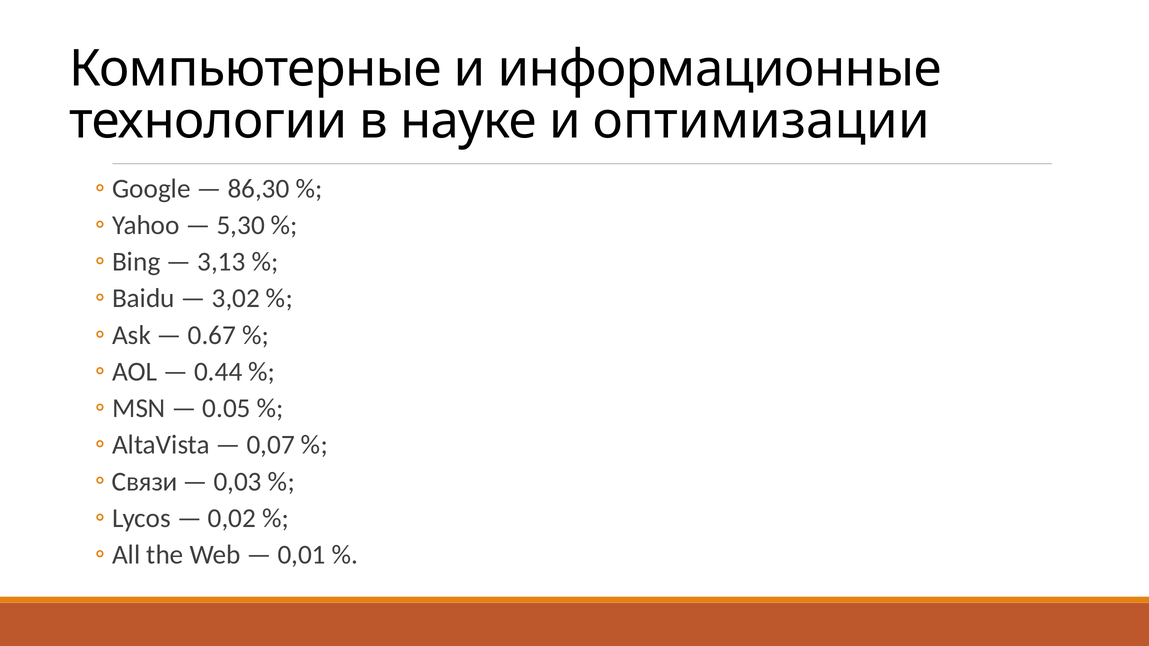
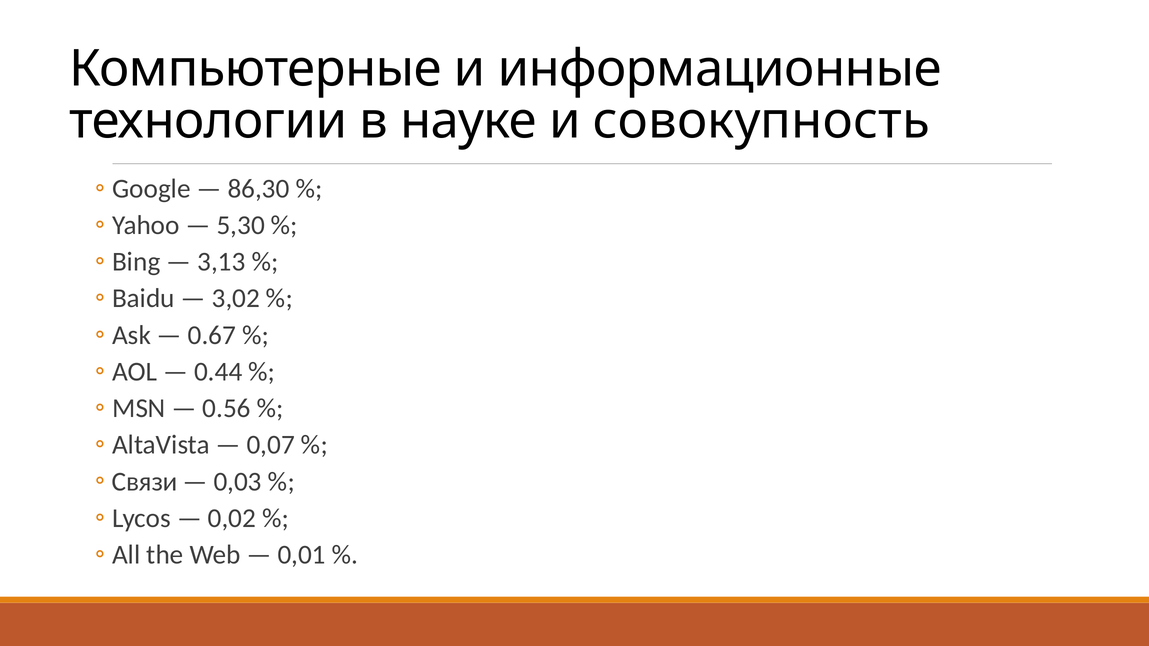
оптимизации: оптимизации -> совокупность
0.05: 0.05 -> 0.56
